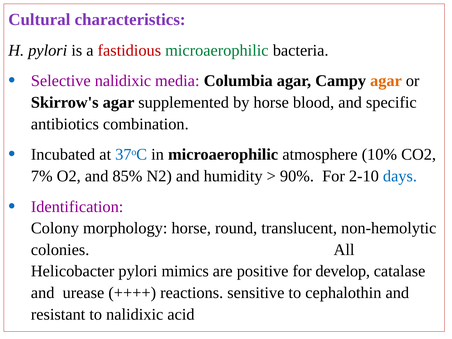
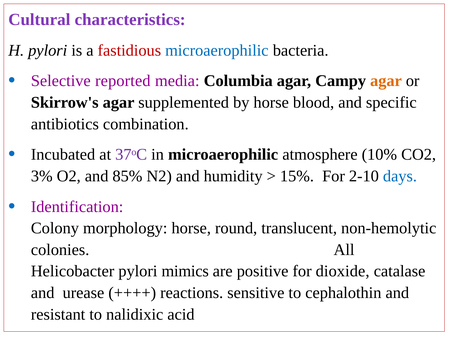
microaerophilic at (217, 50) colour: green -> blue
Selective nalidixic: nalidixic -> reported
37ᵒC colour: blue -> purple
7%: 7% -> 3%
90%: 90% -> 15%
develop: develop -> dioxide
